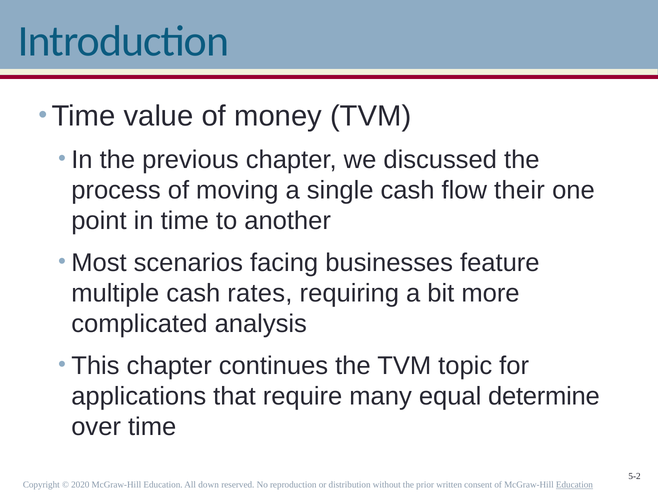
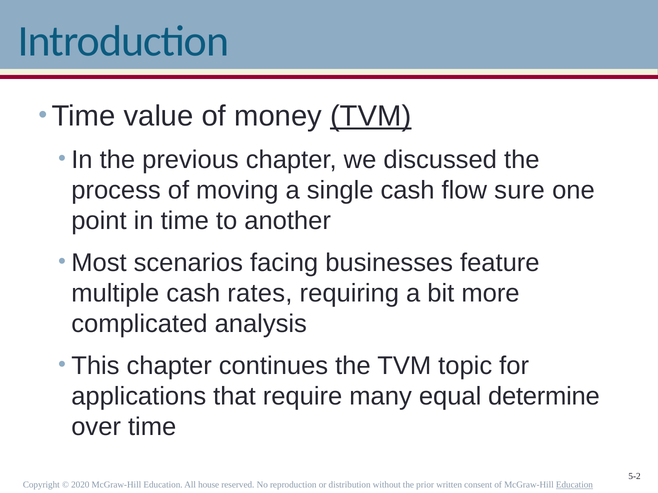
TVM at (371, 116) underline: none -> present
their: their -> sure
down: down -> house
